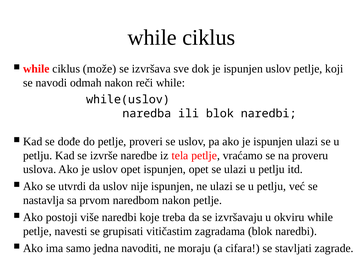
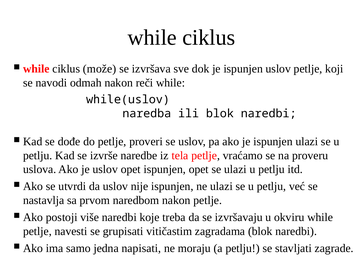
navoditi: navoditi -> napisati
a cifara: cifara -> petlju
